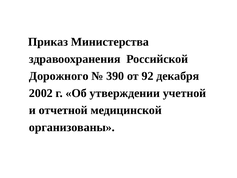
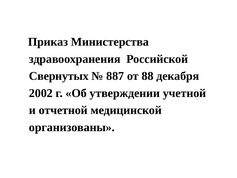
Дорожного: Дорожного -> Свернутых
390: 390 -> 887
92: 92 -> 88
